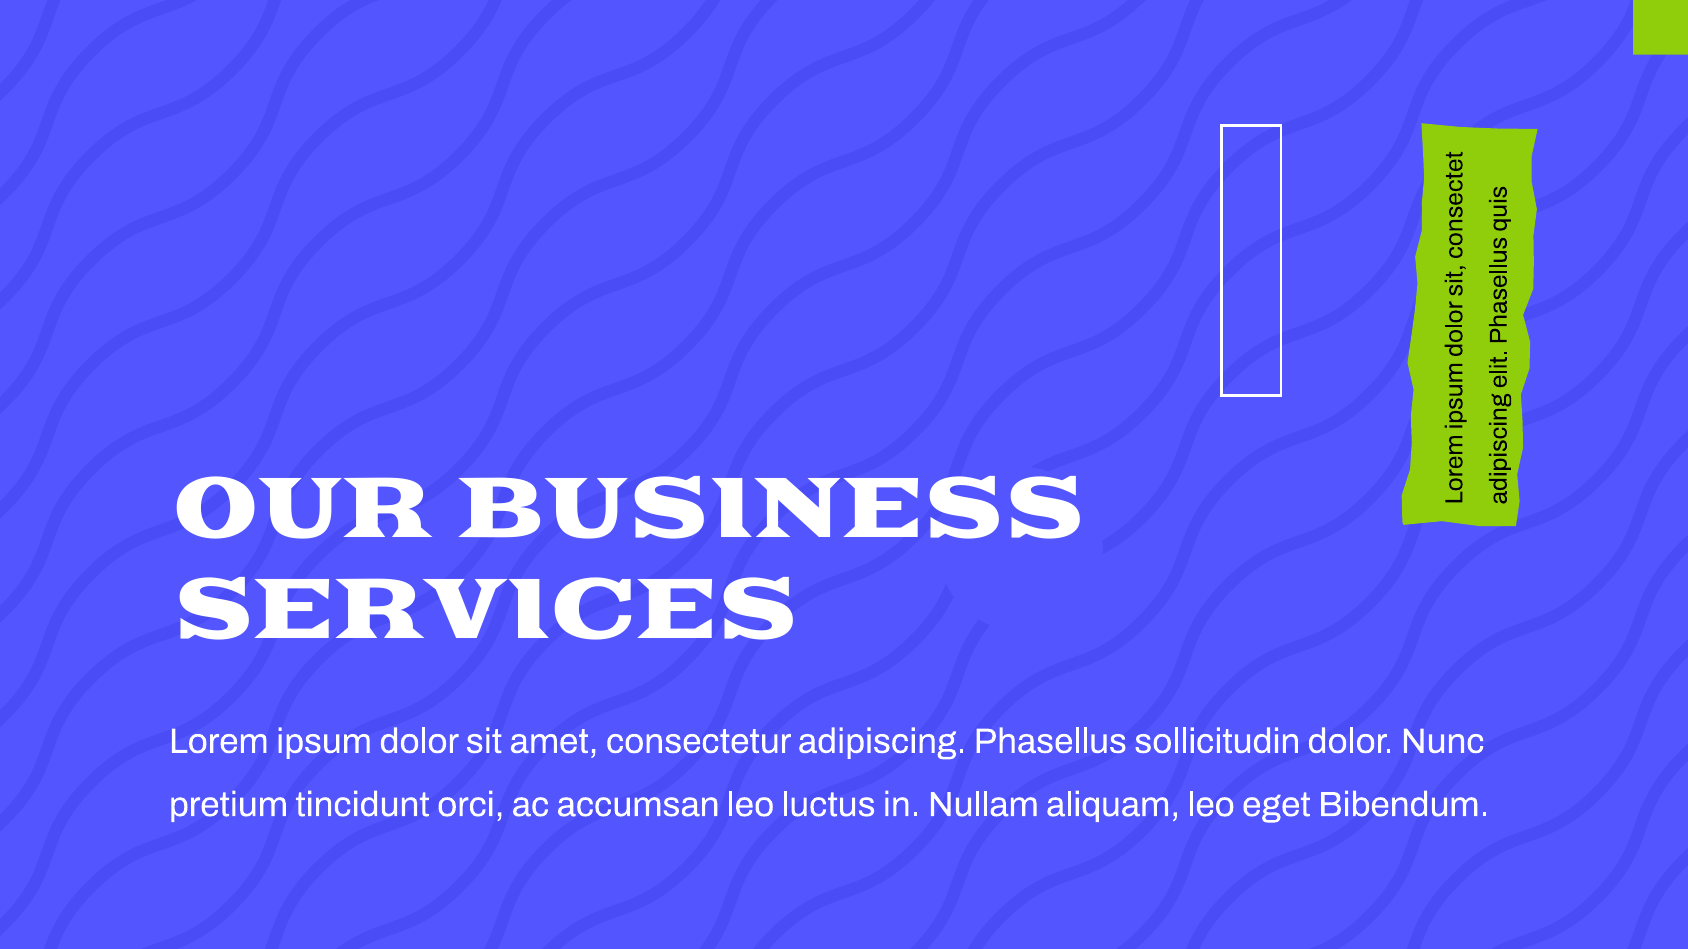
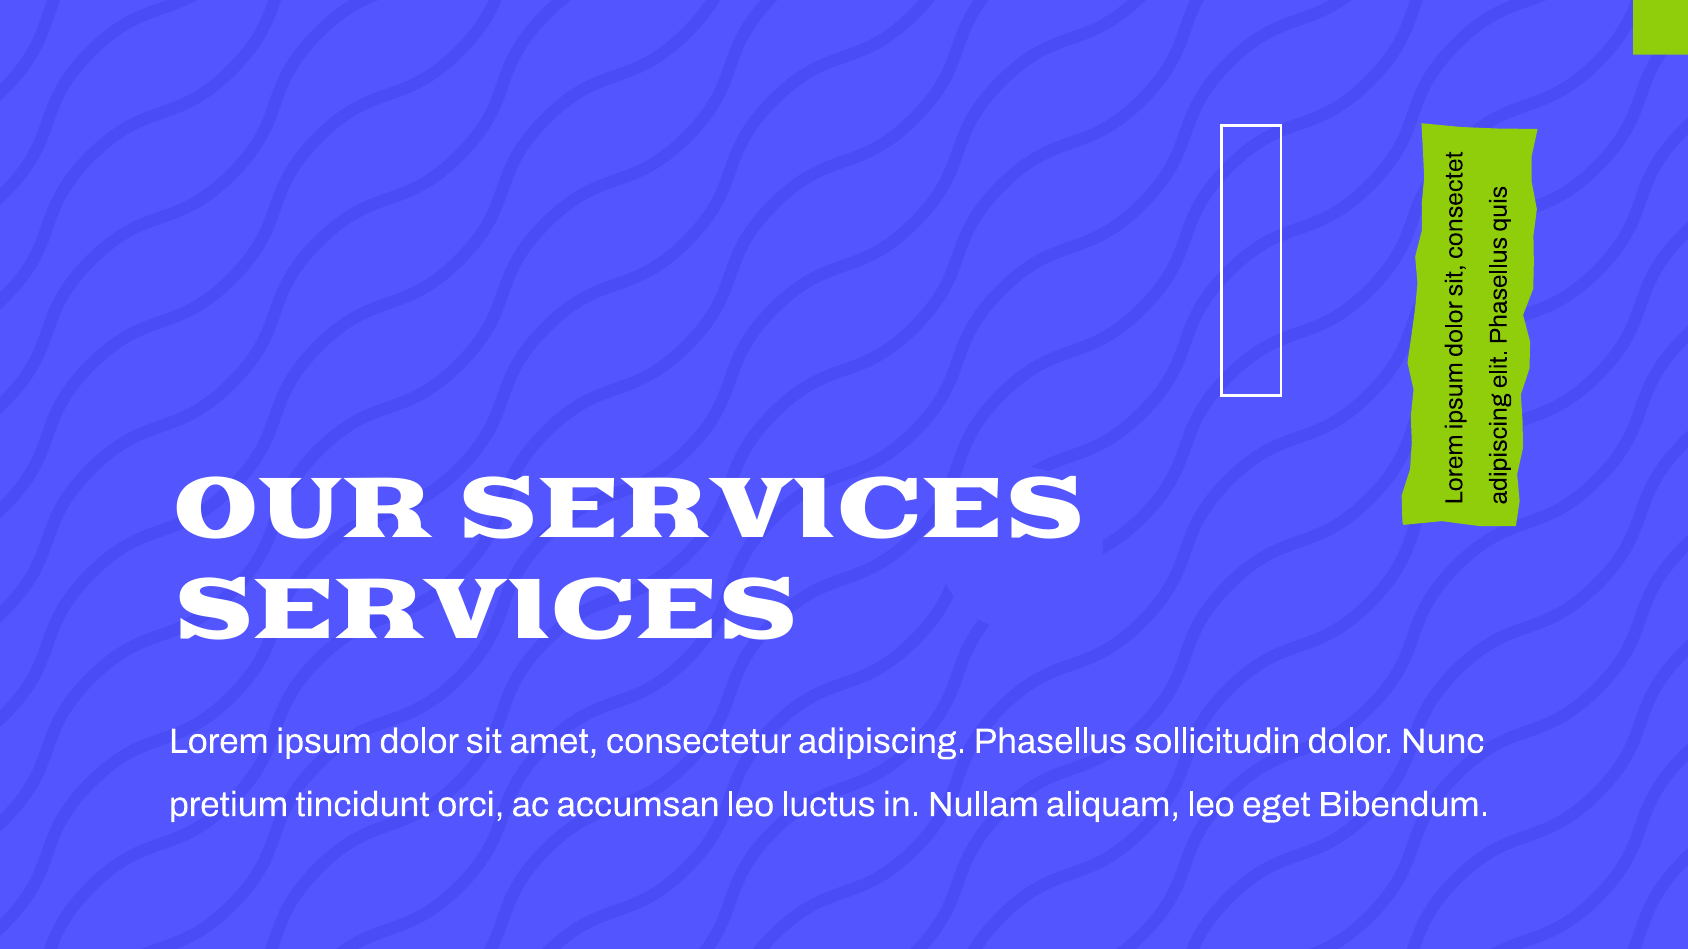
OUR BUSINESS: BUSINESS -> SERVICES
